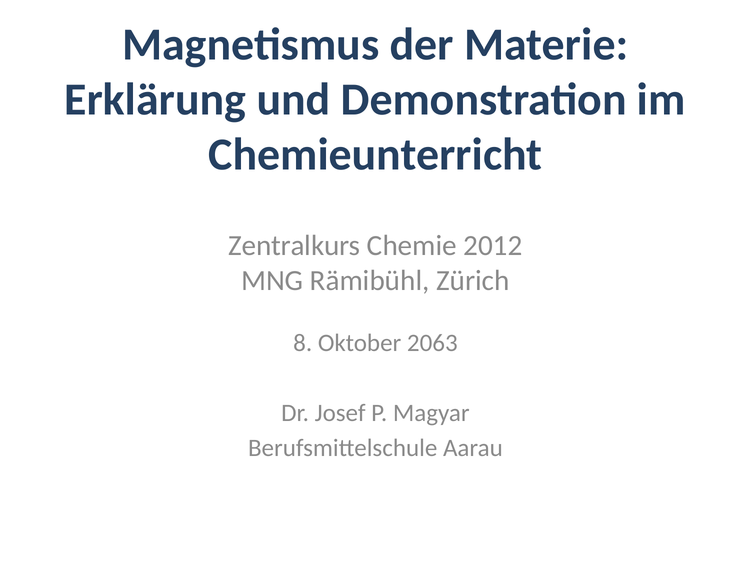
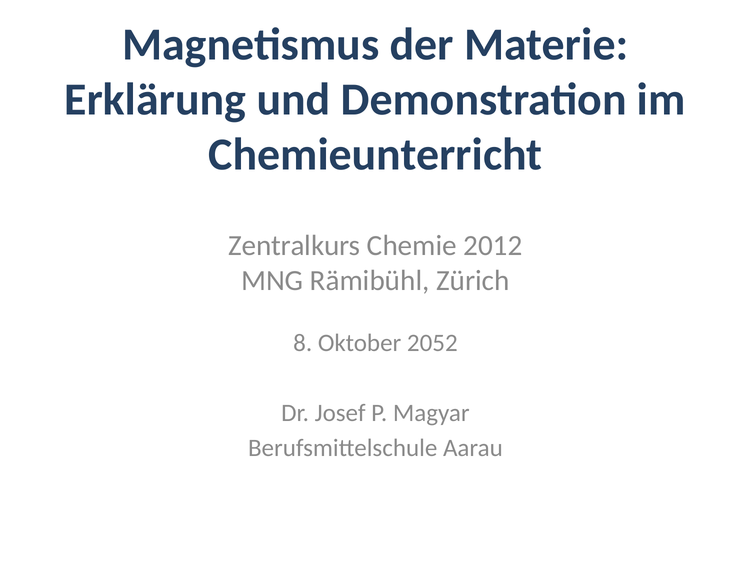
2063: 2063 -> 2052
